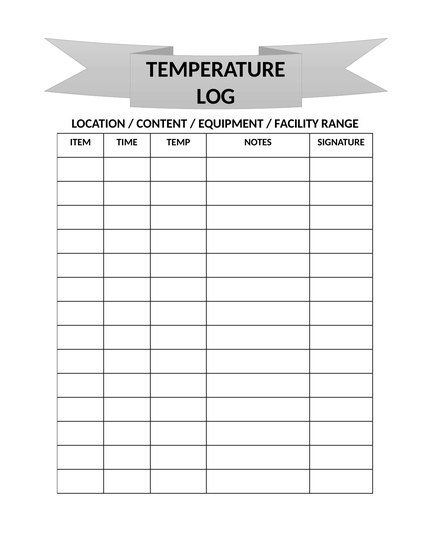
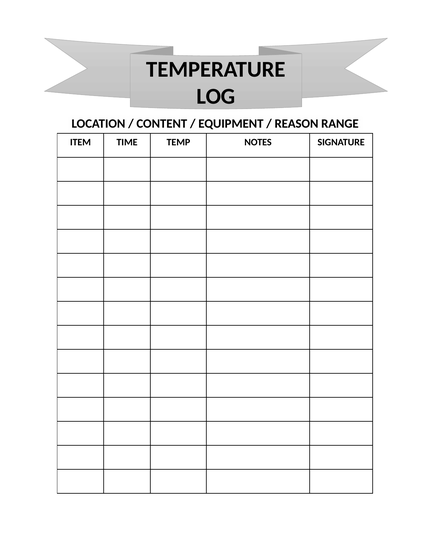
FACILITY: FACILITY -> REASON
